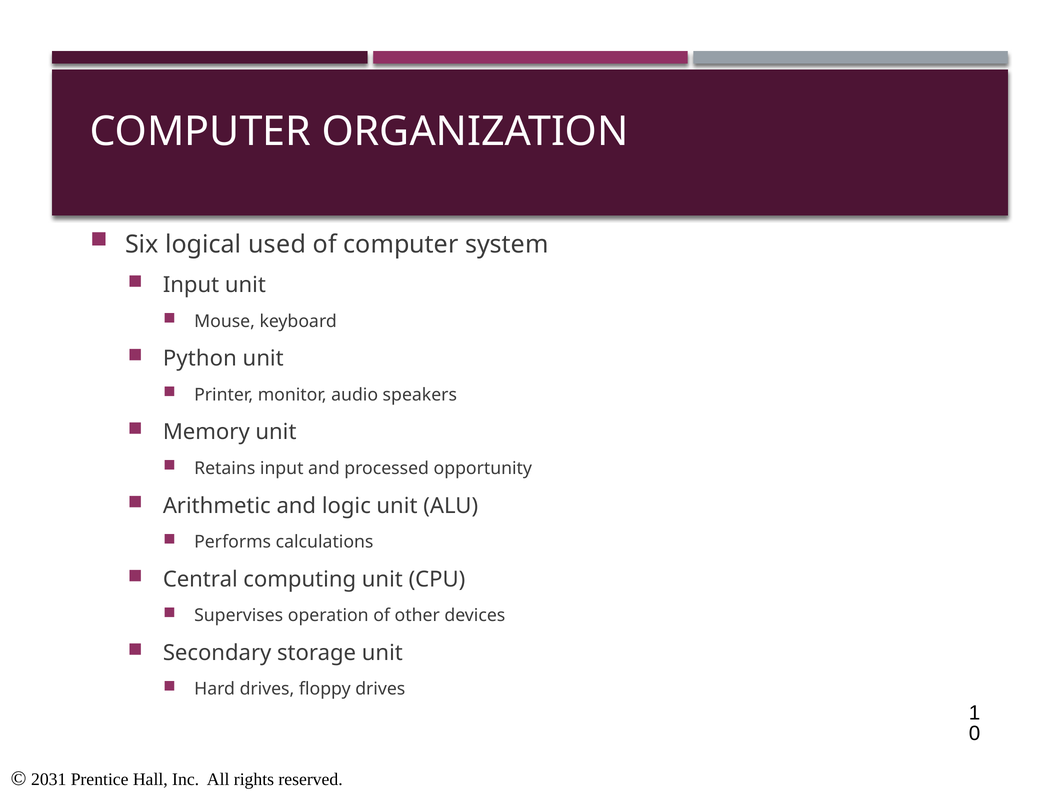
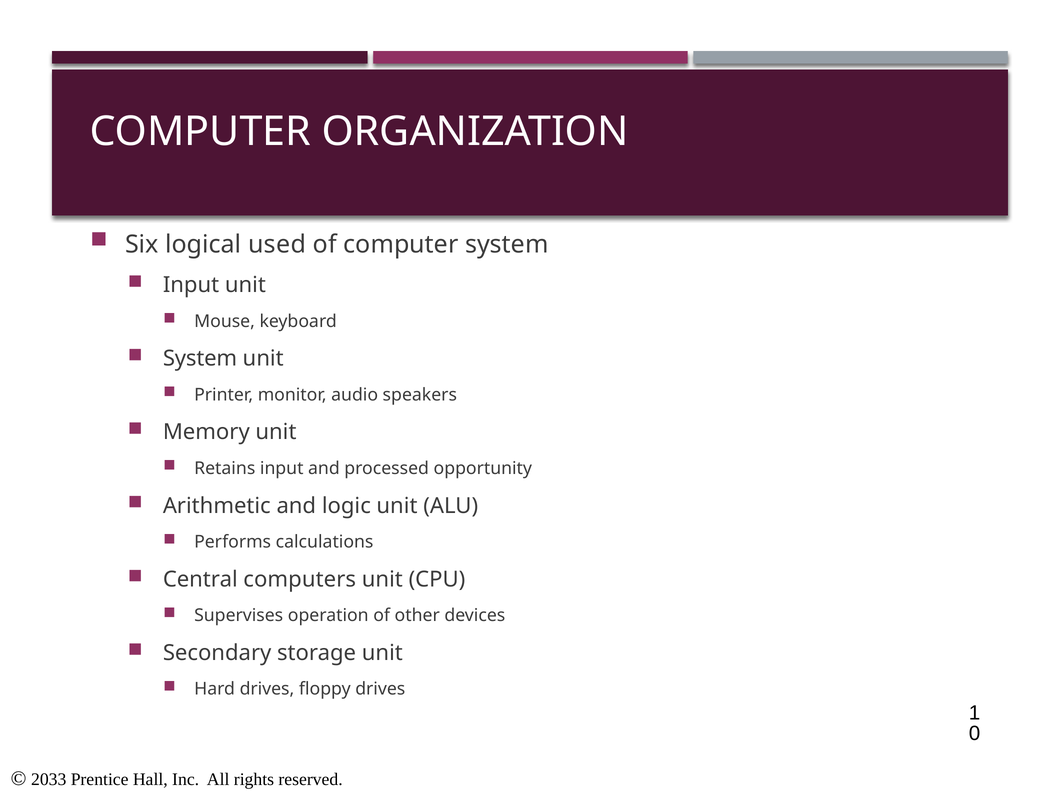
Python at (200, 359): Python -> System
computing: computing -> computers
2031: 2031 -> 2033
